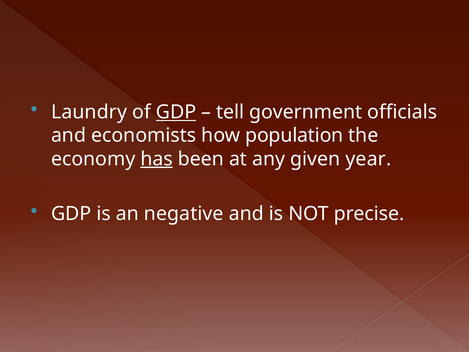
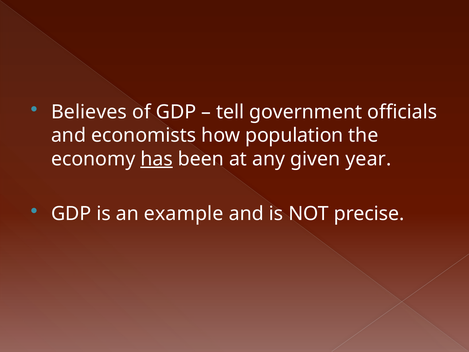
Laundry: Laundry -> Believes
GDP at (176, 112) underline: present -> none
negative: negative -> example
